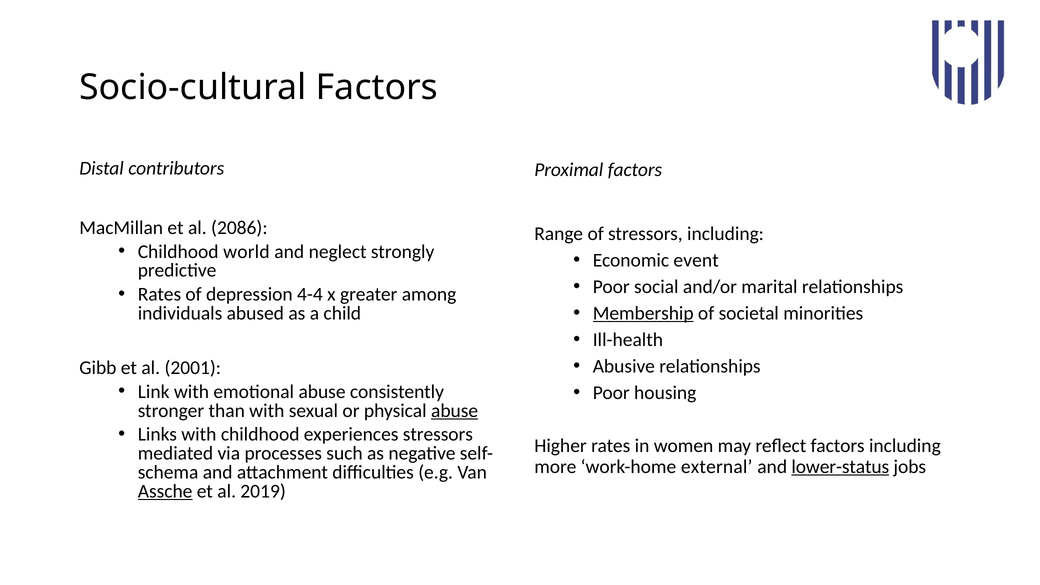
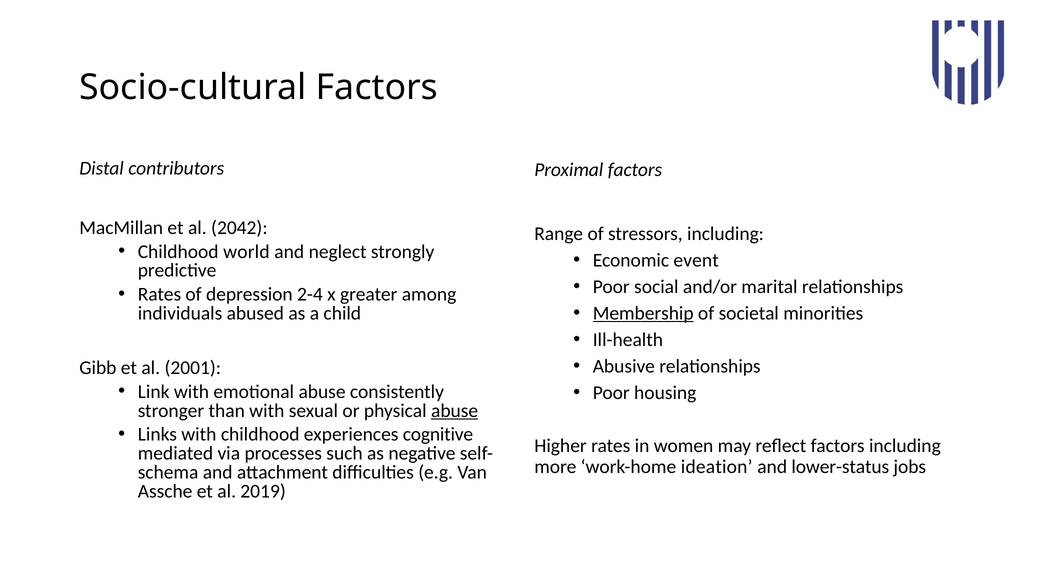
2086: 2086 -> 2042
4-4: 4-4 -> 2-4
experiences stressors: stressors -> cognitive
external: external -> ideation
lower-status underline: present -> none
Assche underline: present -> none
